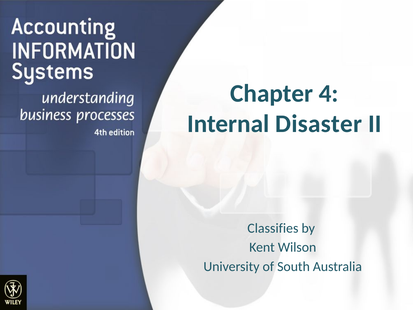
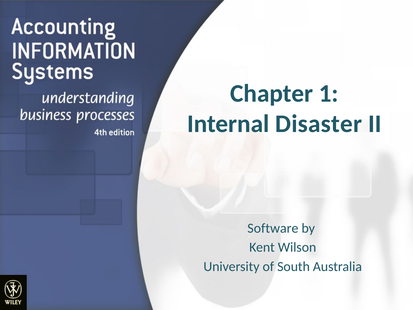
4: 4 -> 1
Classifies: Classifies -> Software
